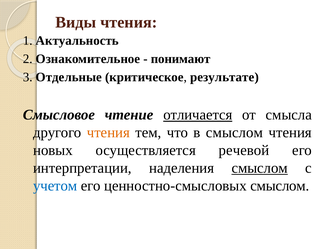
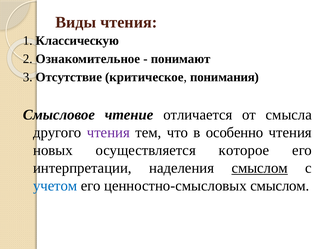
Актуальность: Актуальность -> Классическую
Отдельные: Отдельные -> Отсутствие
результате: результате -> понимания
отличается underline: present -> none
чтения at (108, 133) colour: orange -> purple
в смыслом: смыслом -> особенно
речевой: речевой -> которое
